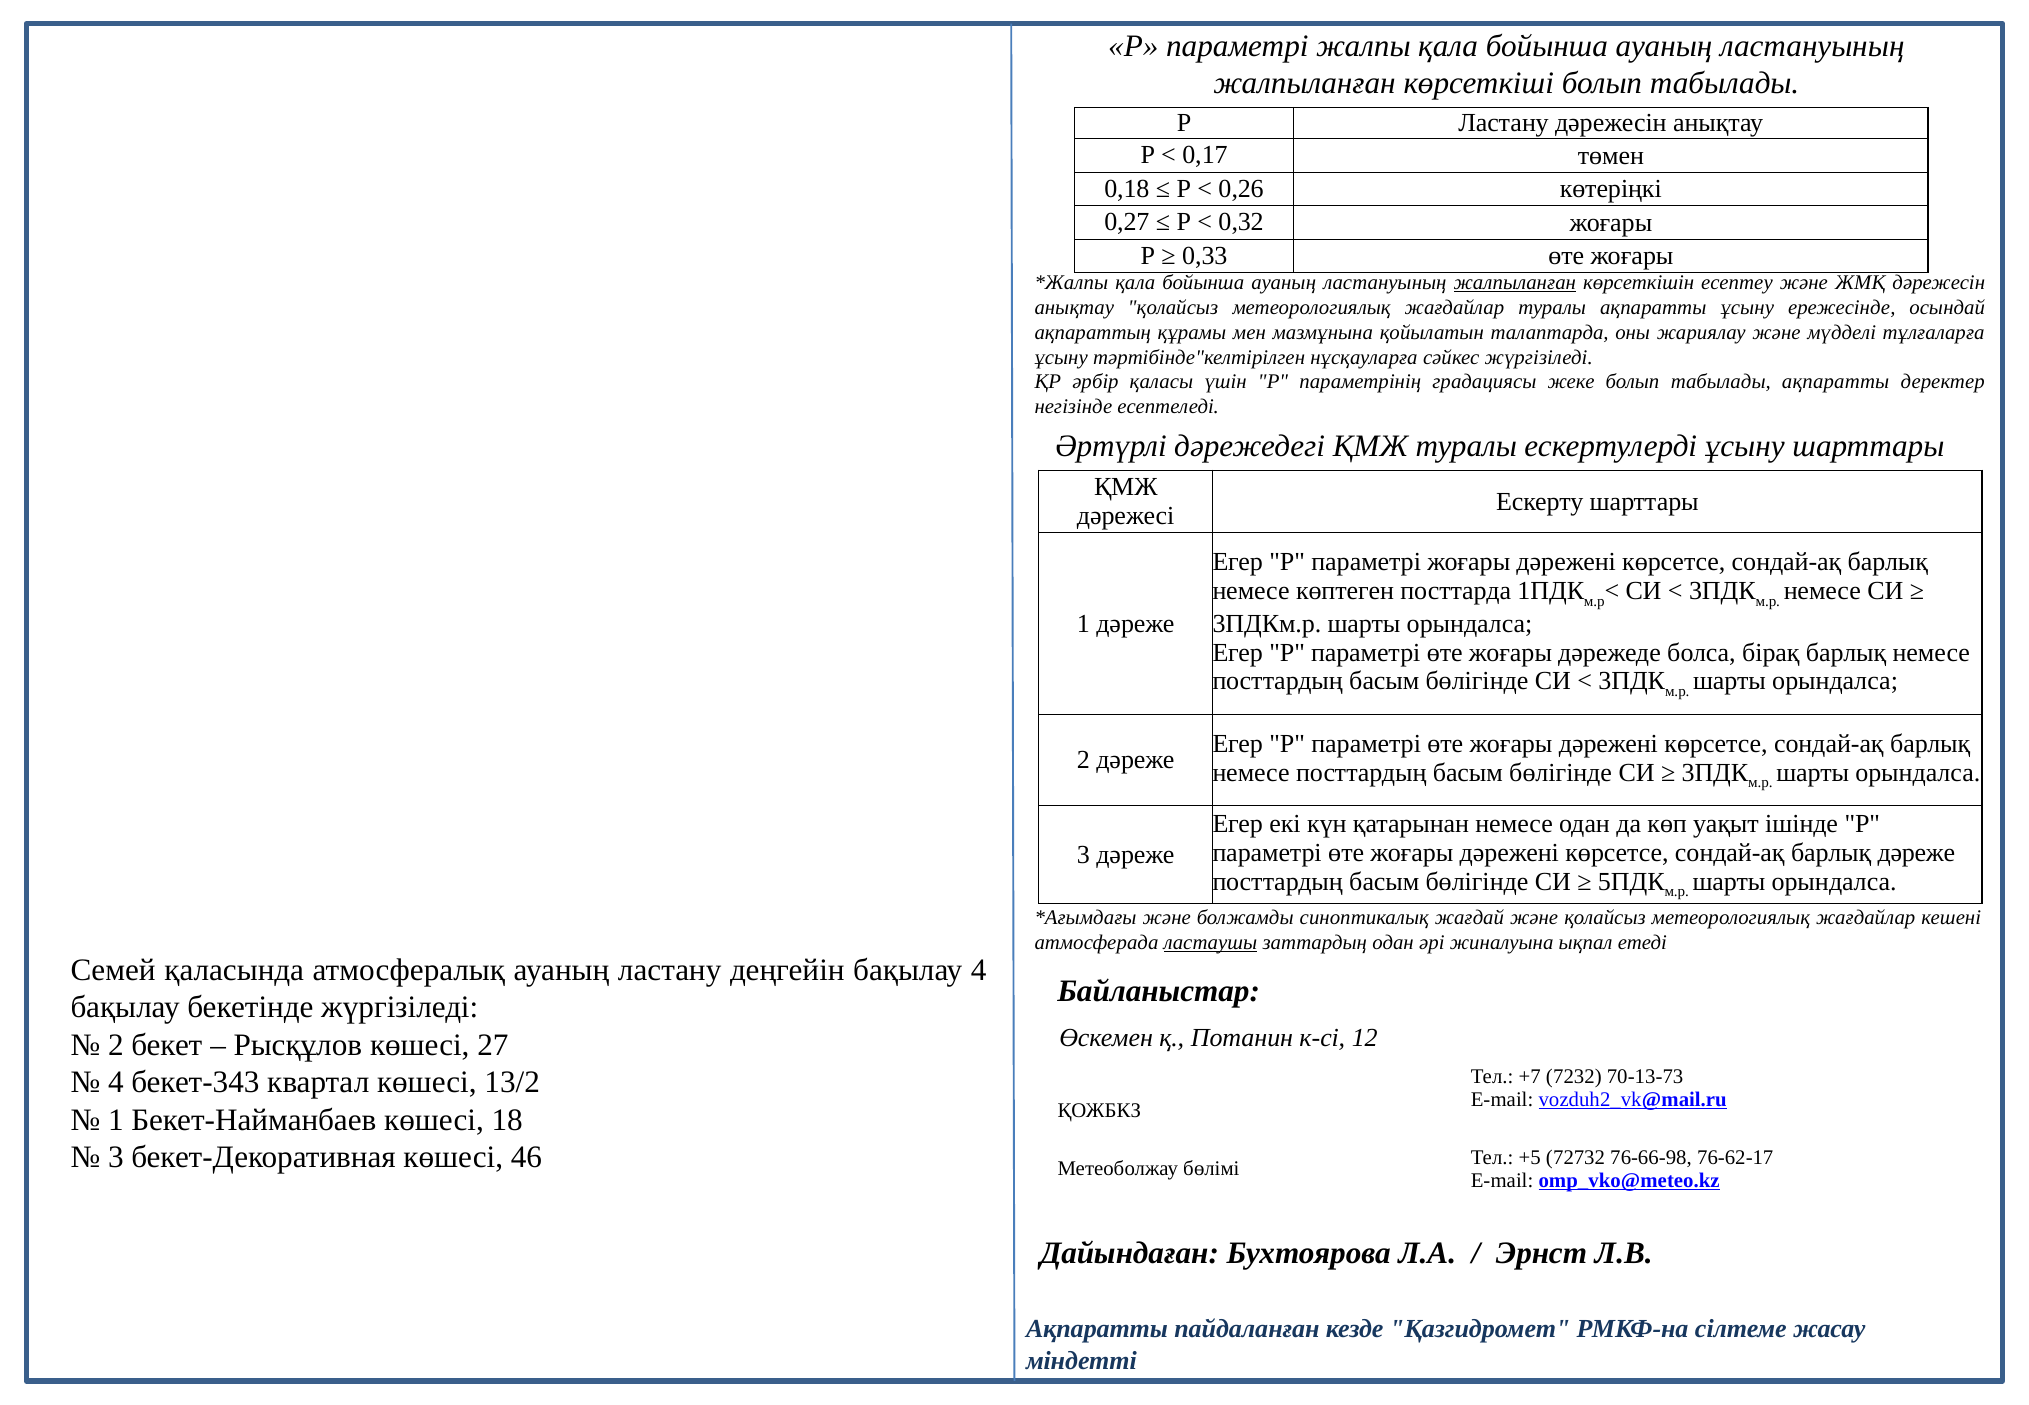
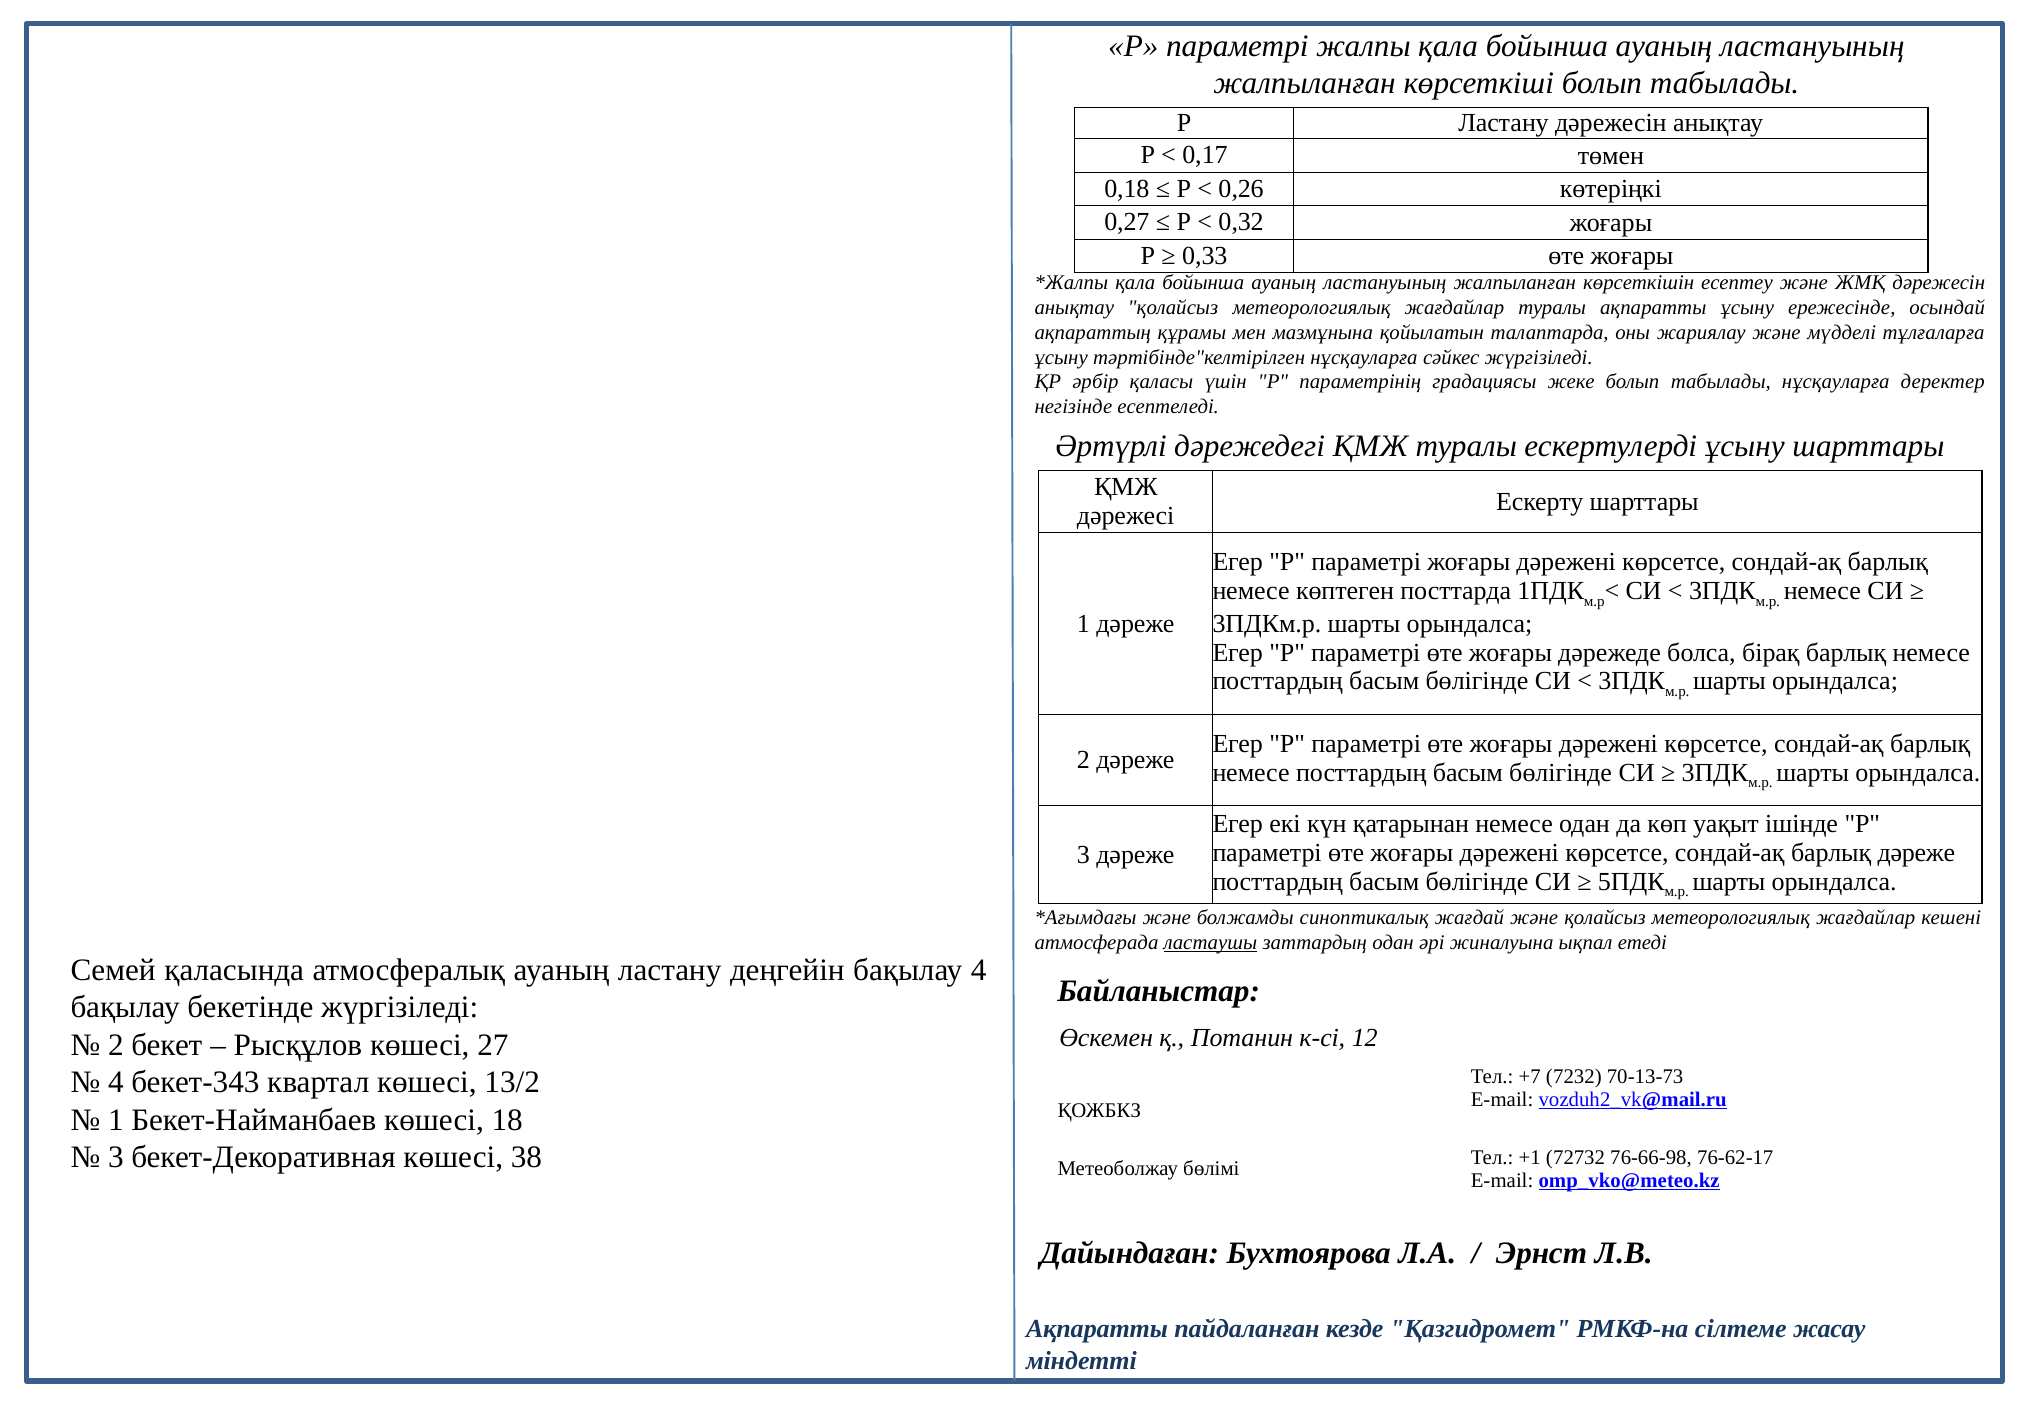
жалпыланған at (1515, 282) underline: present -> none
табылады ақпаратты: ақпаратты -> нұсқауларға
46: 46 -> 38
+5: +5 -> +1
